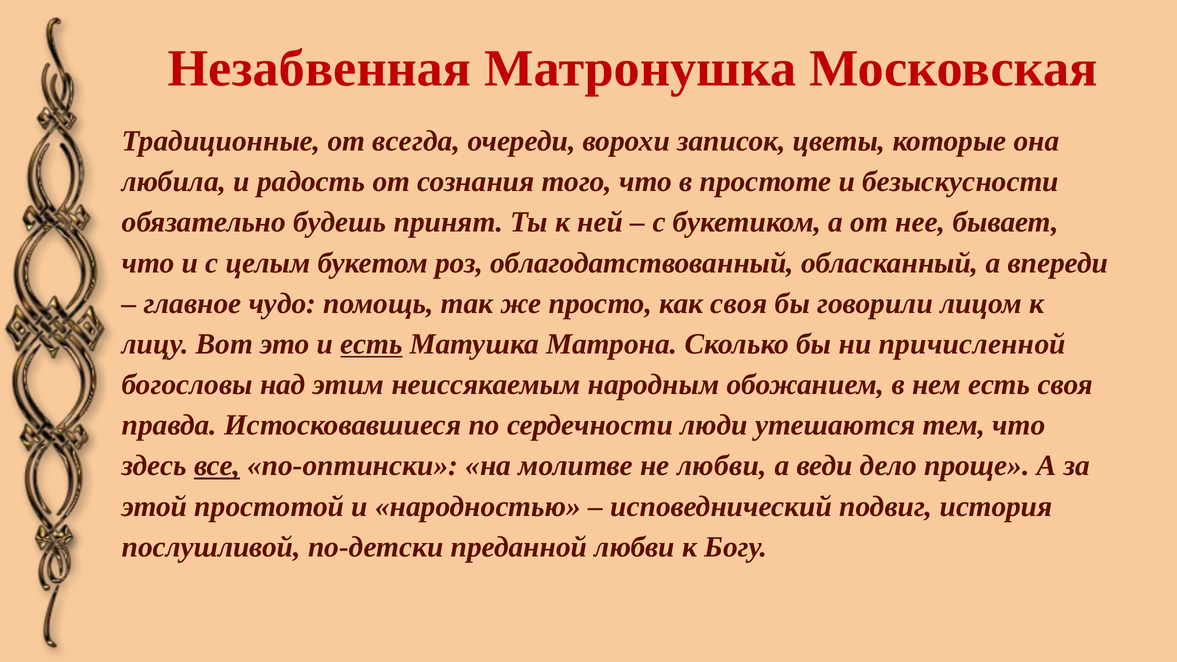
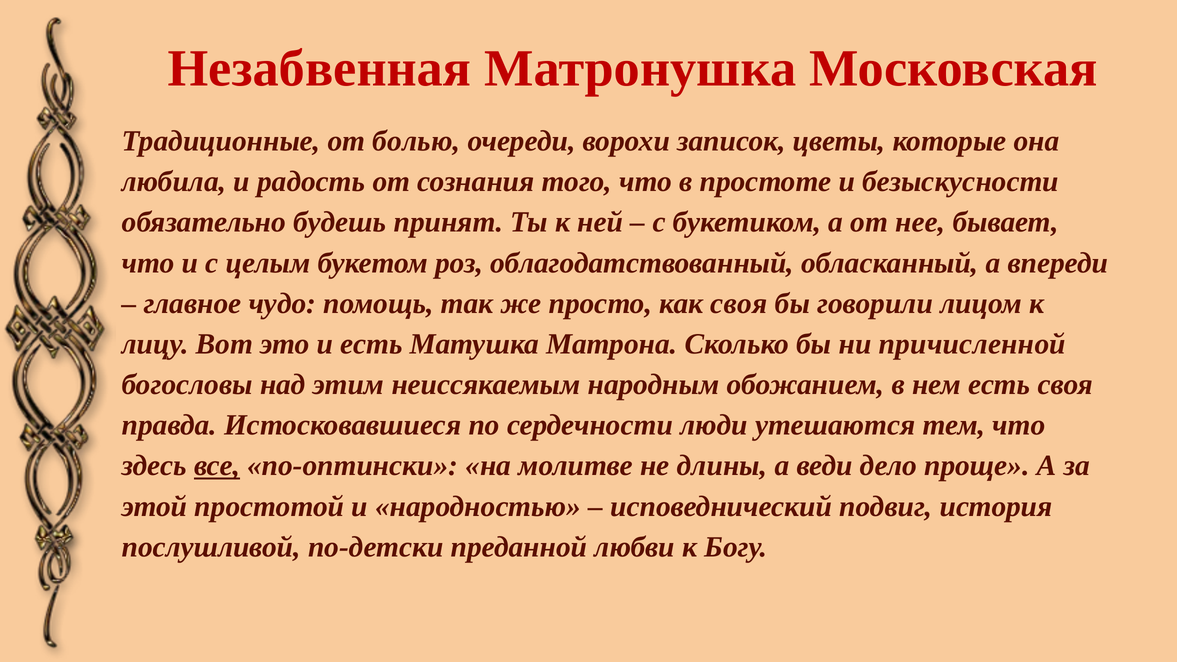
всегда: всегда -> болью
есть at (372, 344) underline: present -> none
не любви: любви -> длины
